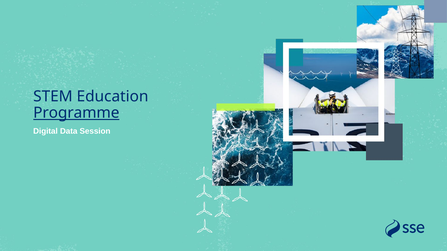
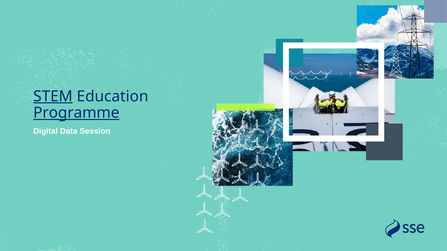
STEM underline: none -> present
